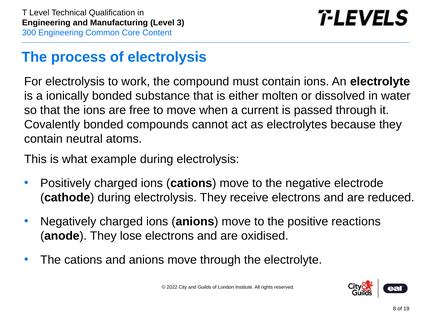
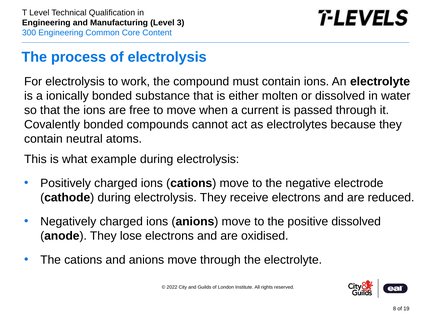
positive reactions: reactions -> dissolved
